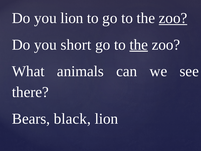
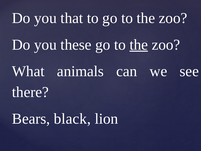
you lion: lion -> that
zoo at (173, 18) underline: present -> none
short: short -> these
